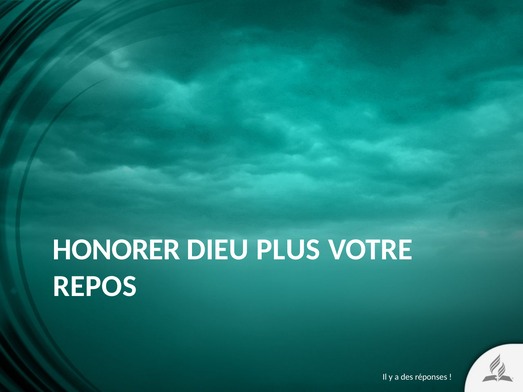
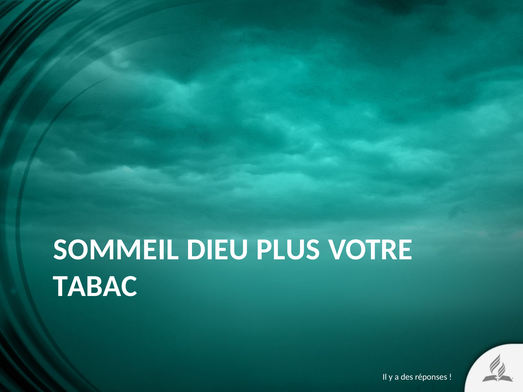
HONORER: HONORER -> SOMMEIL
REPOS: REPOS -> TABAC
